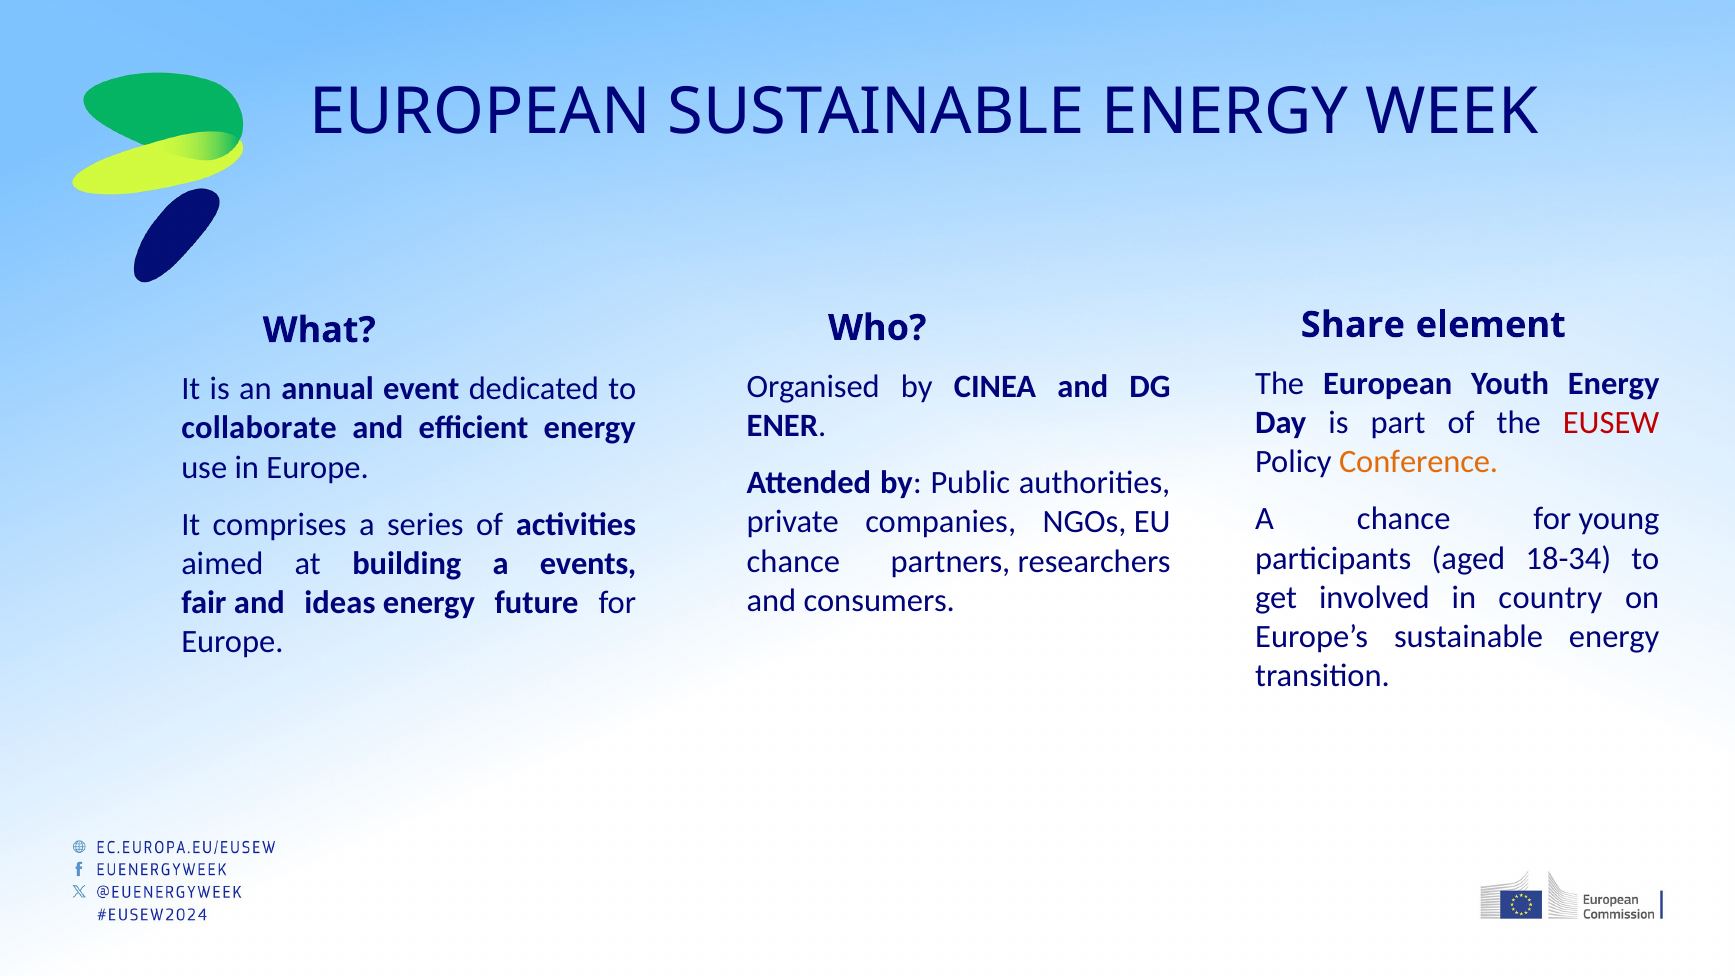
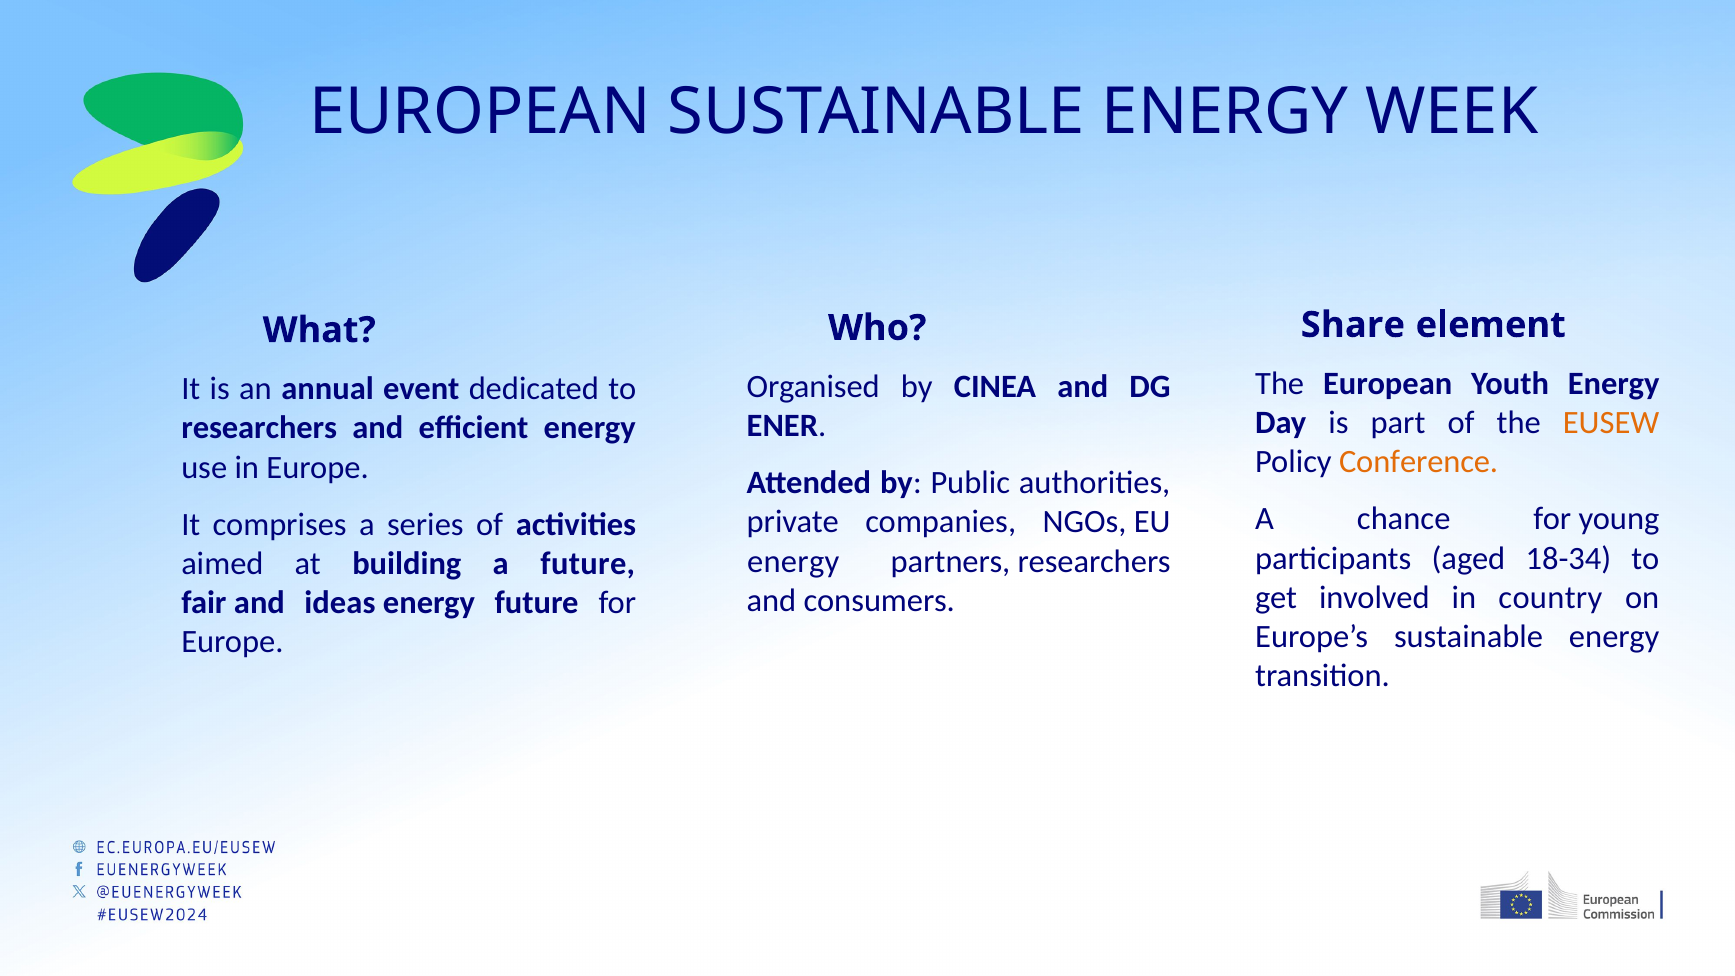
EUSEW colour: red -> orange
collaborate at (259, 428): collaborate -> researchers
chance at (793, 561): chance -> energy
a events: events -> future
